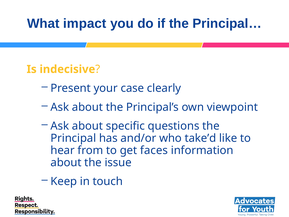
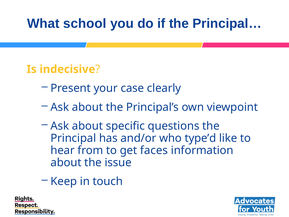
impact: impact -> school
take’d: take’d -> type’d
